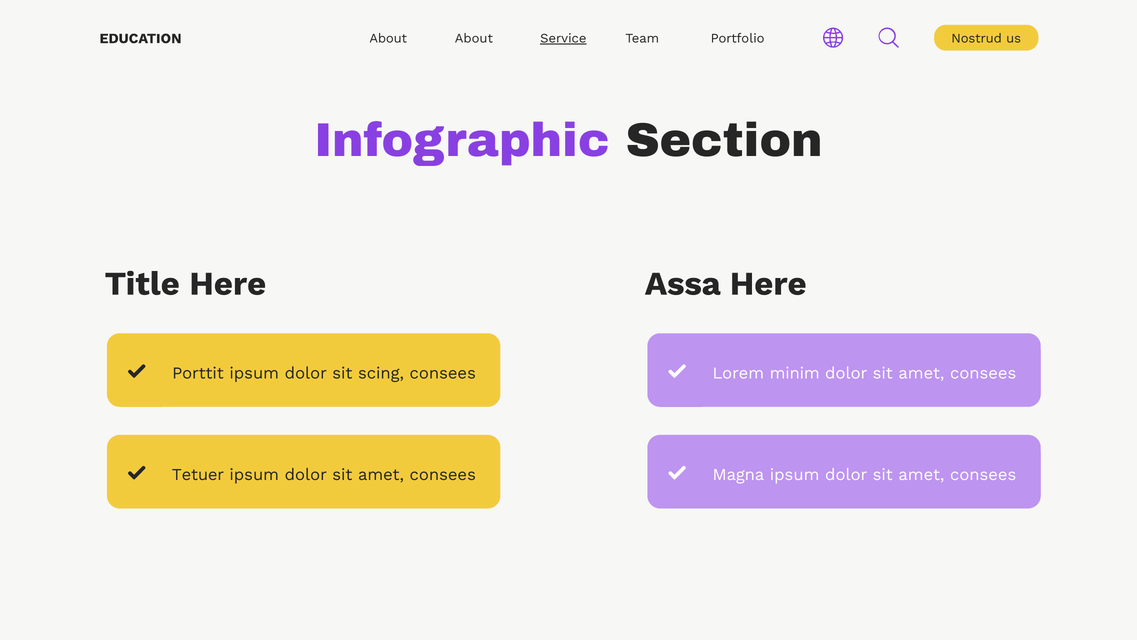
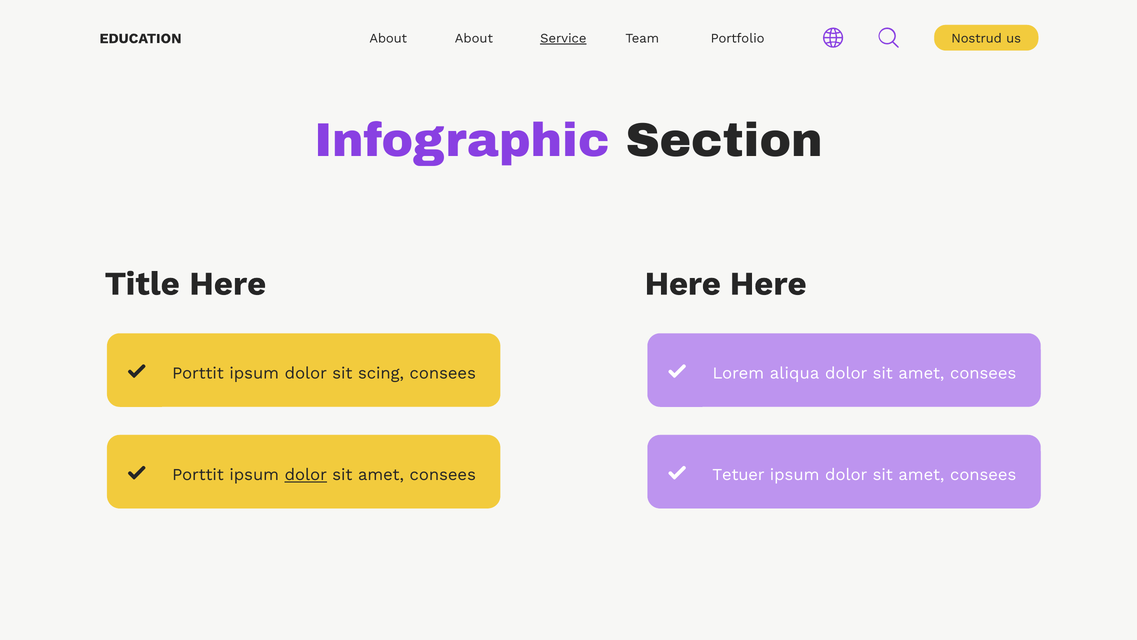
Assa at (683, 284): Assa -> Here
minim: minim -> aliqua
Tetuer at (198, 474): Tetuer -> Porttit
dolor at (306, 474) underline: none -> present
Magna: Magna -> Tetuer
